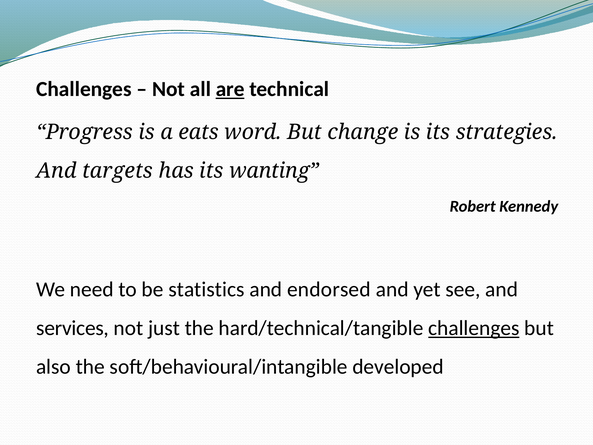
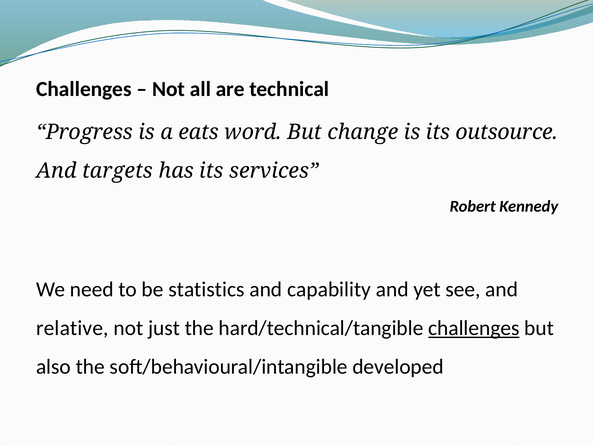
are underline: present -> none
strategies: strategies -> outsource
wanting: wanting -> services
endorsed: endorsed -> capability
services: services -> relative
